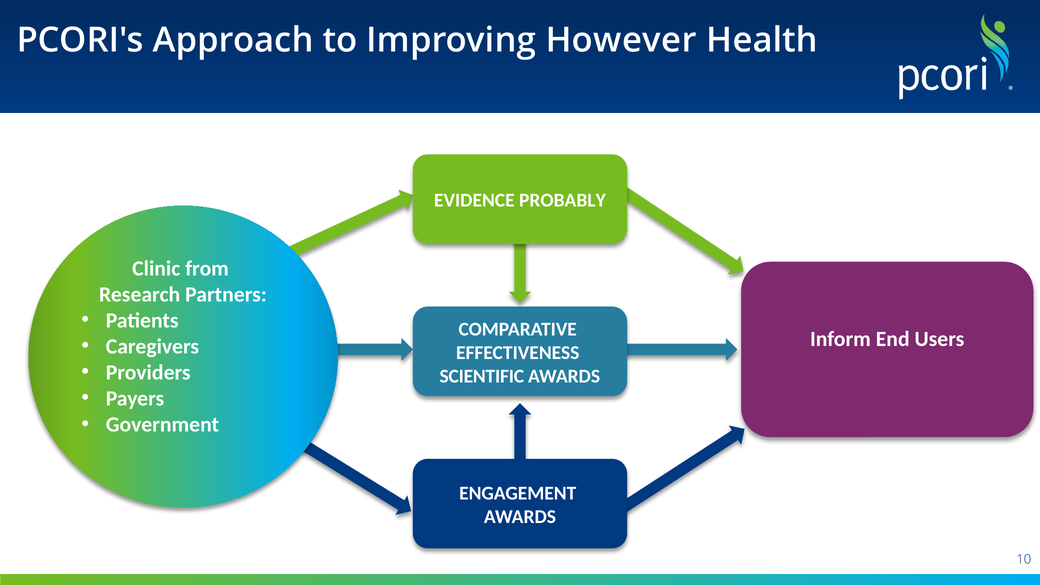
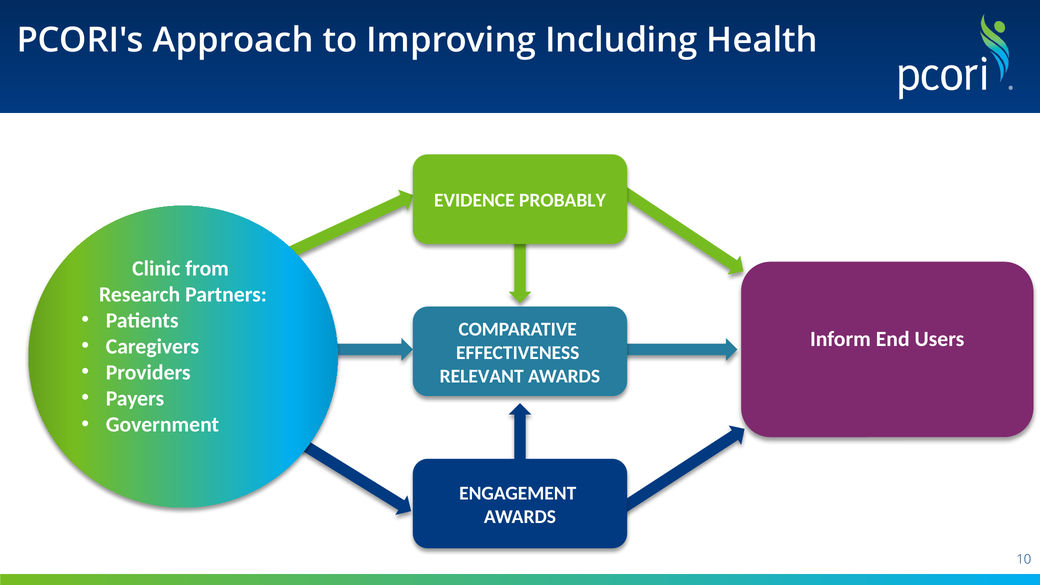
However: However -> Including
SCIENTIFIC: SCIENTIFIC -> RELEVANT
